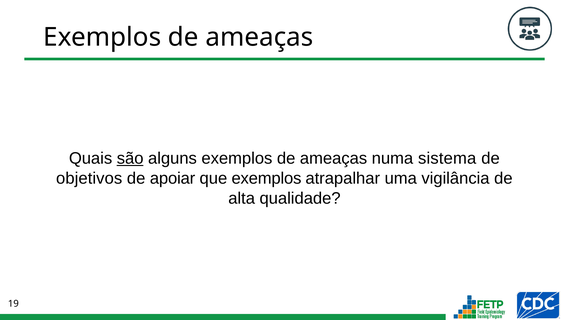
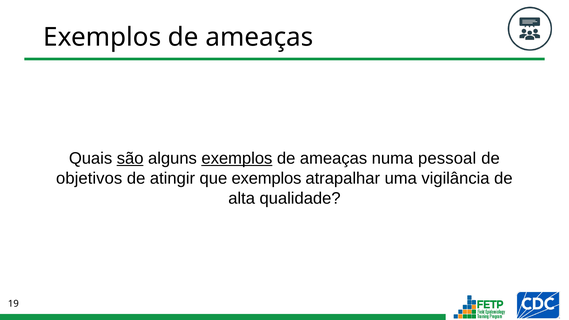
exemplos at (237, 158) underline: none -> present
sistema: sistema -> pessoal
apoiar: apoiar -> atingir
